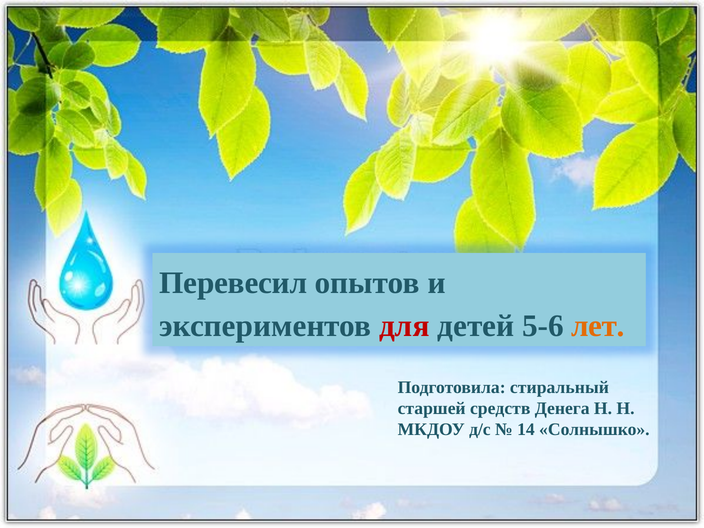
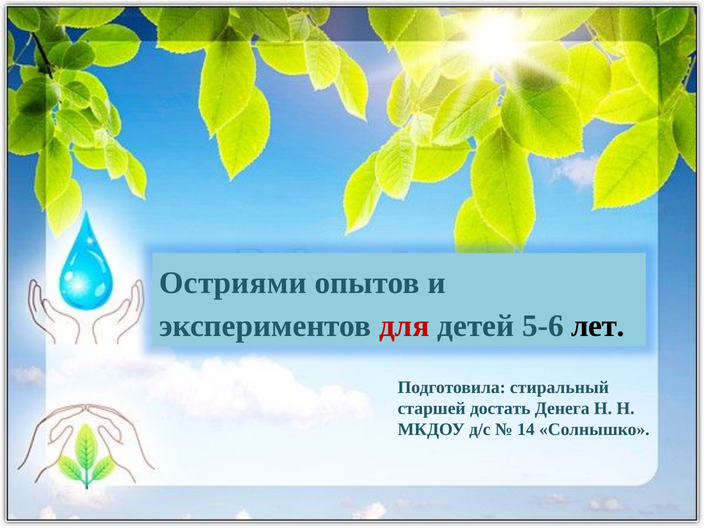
Перевесил: Перевесил -> Остриями
лет colour: orange -> black
средств: средств -> достать
